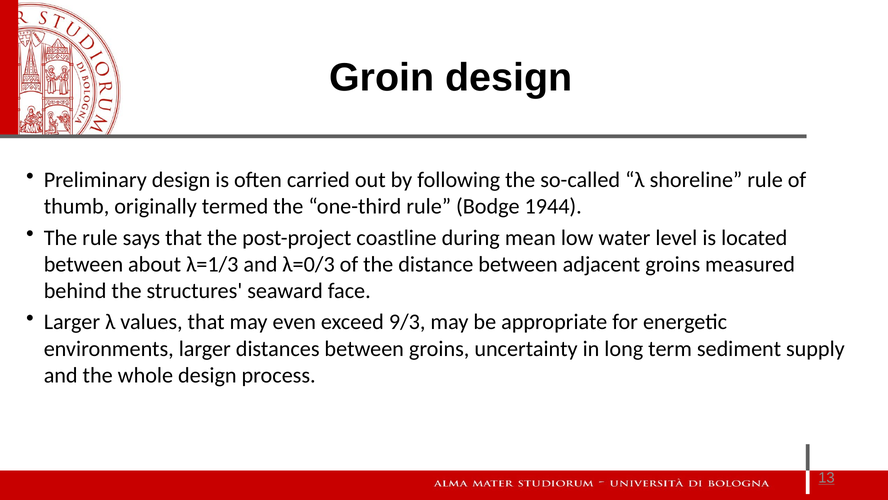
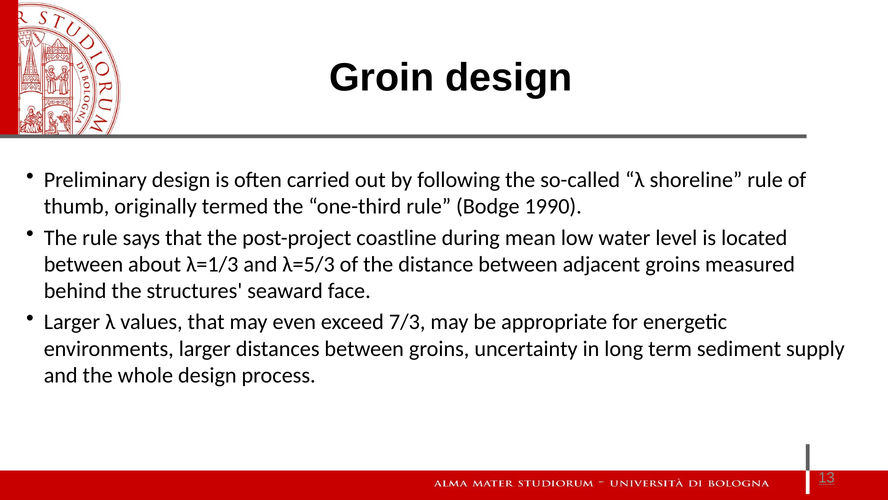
1944: 1944 -> 1990
λ=0/3: λ=0/3 -> λ=5/3
9/3: 9/3 -> 7/3
